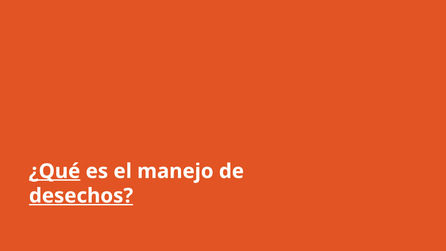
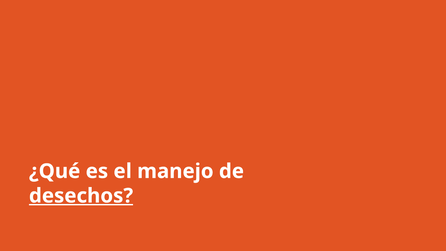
¿Qué underline: present -> none
